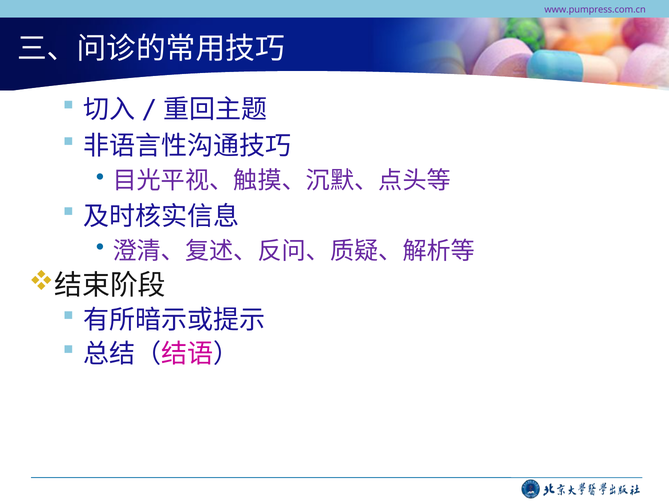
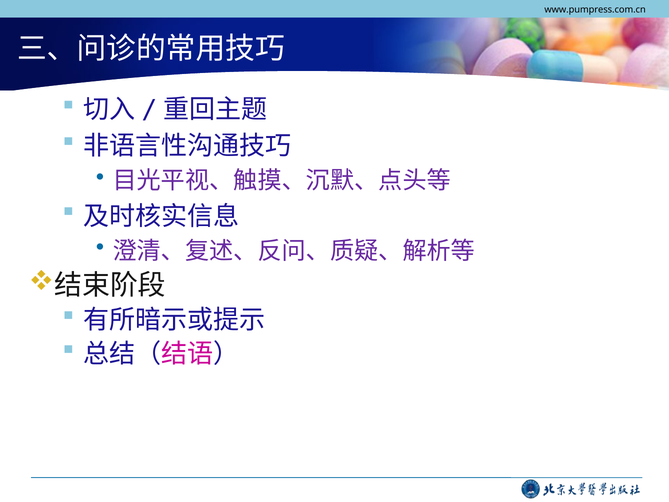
www.pumpress.com.cn colour: purple -> black
